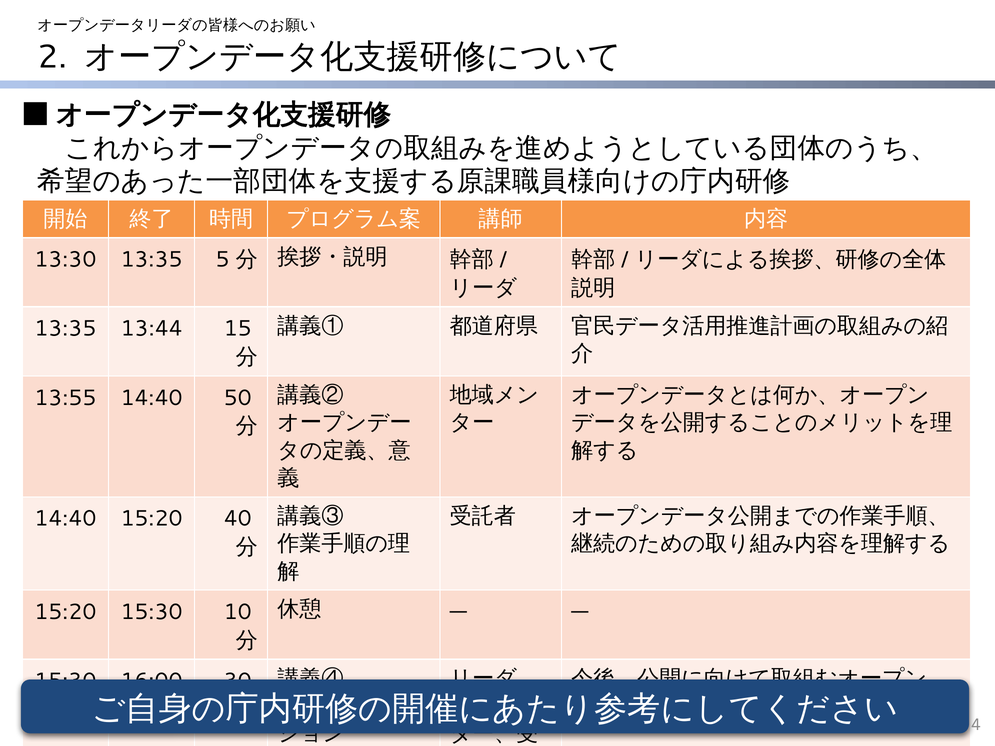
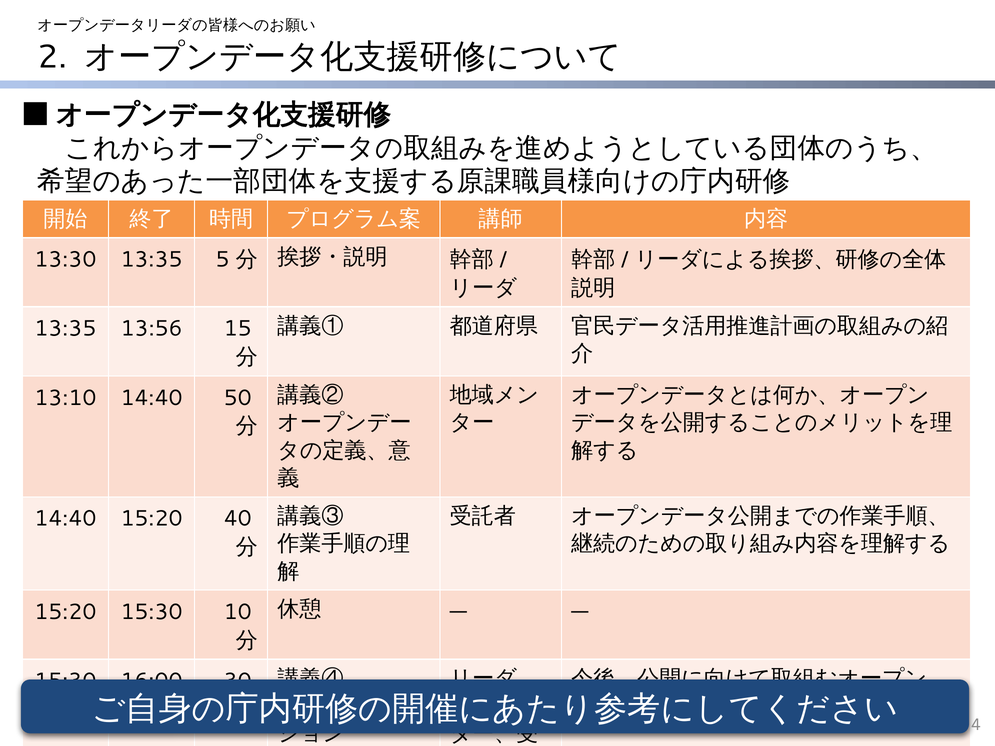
13:44: 13:44 -> 13:56
13:55: 13:55 -> 13:10
